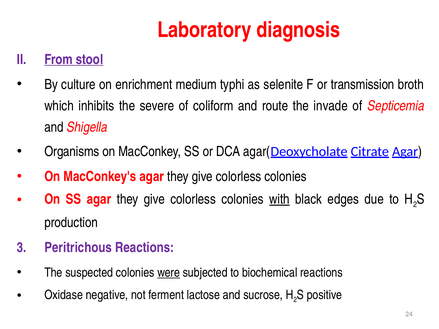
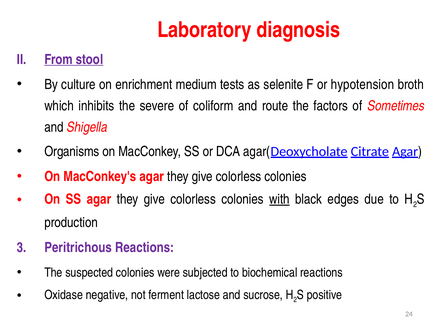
typhi: typhi -> tests
transmission: transmission -> hypotension
invade: invade -> factors
Septicemia: Septicemia -> Sometimes
were underline: present -> none
